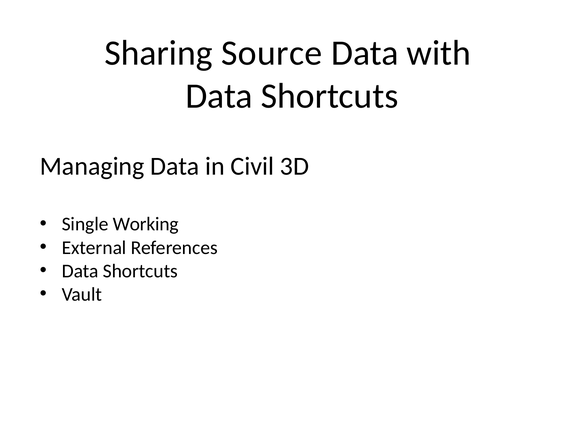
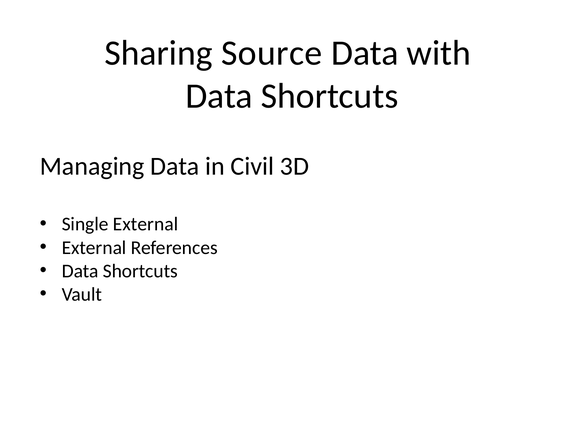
Single Working: Working -> External
